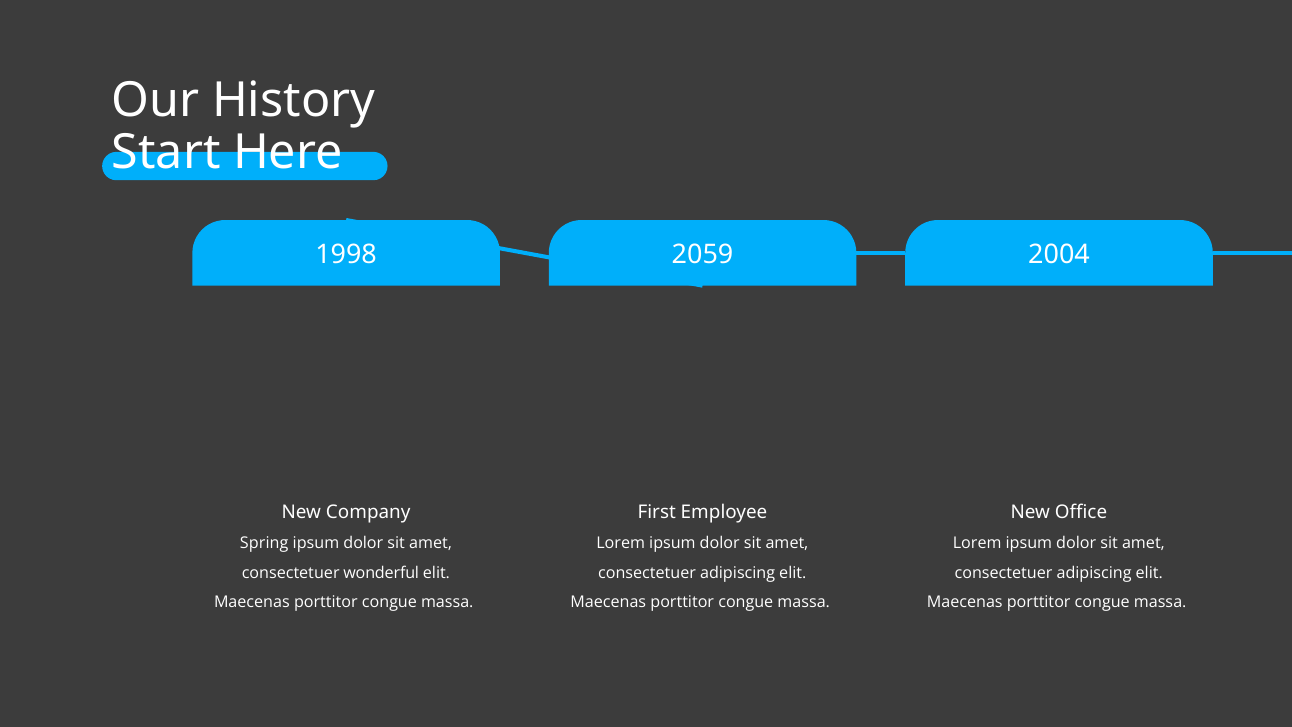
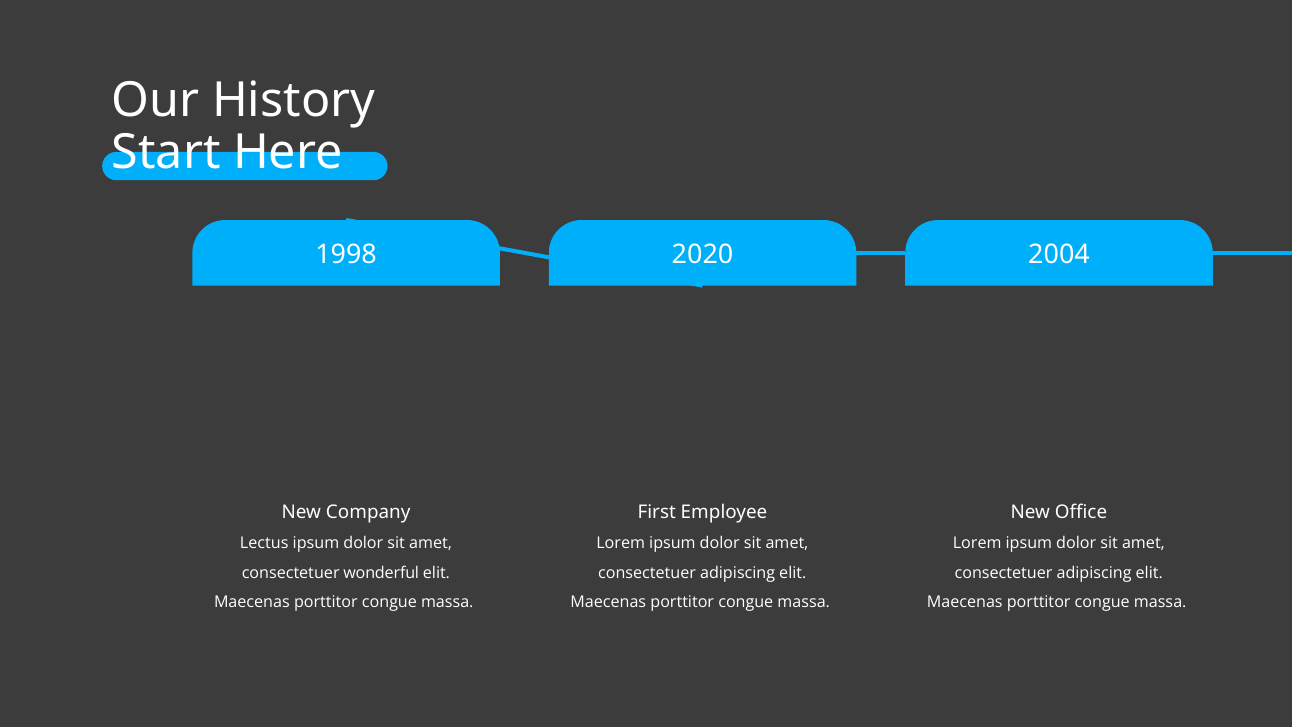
2059: 2059 -> 2020
Spring: Spring -> Lectus
